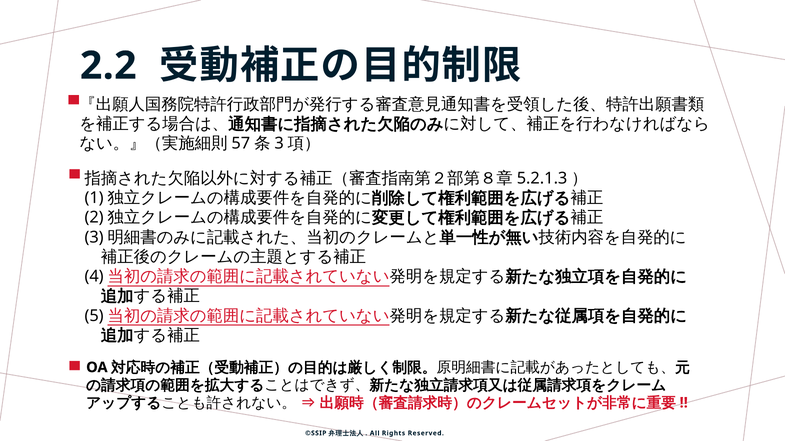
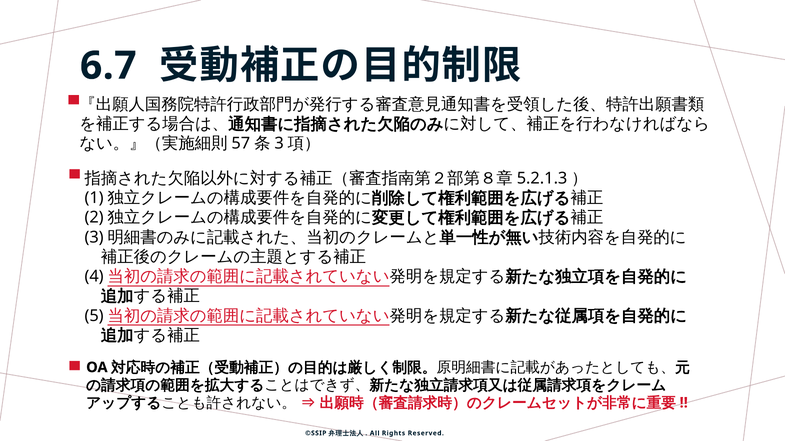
2.2: 2.2 -> 6.7
